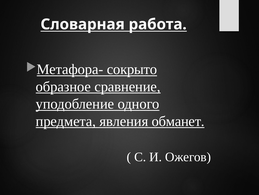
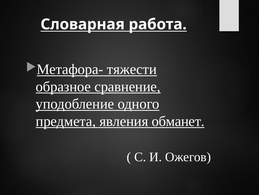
сокрыто: сокрыто -> тяжести
